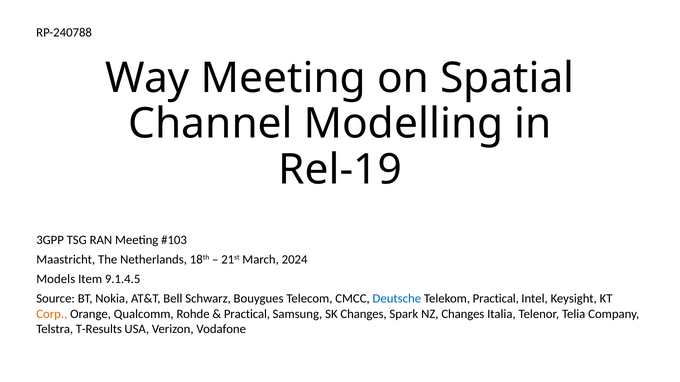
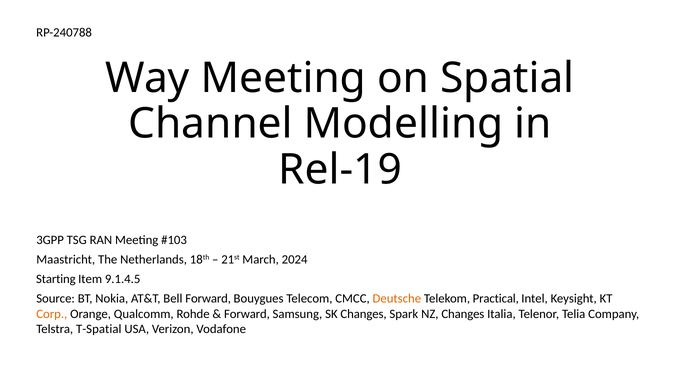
Models: Models -> Starting
Bell Schwarz: Schwarz -> Forward
Deutsche colour: blue -> orange
Practical at (247, 314): Practical -> Forward
T-Results: T-Results -> T-Spatial
